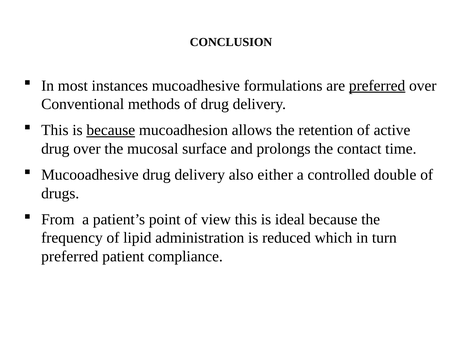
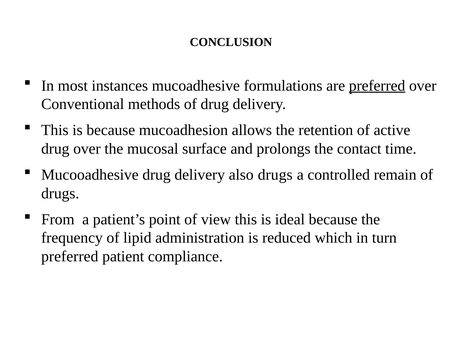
because at (111, 130) underline: present -> none
also either: either -> drugs
double: double -> remain
